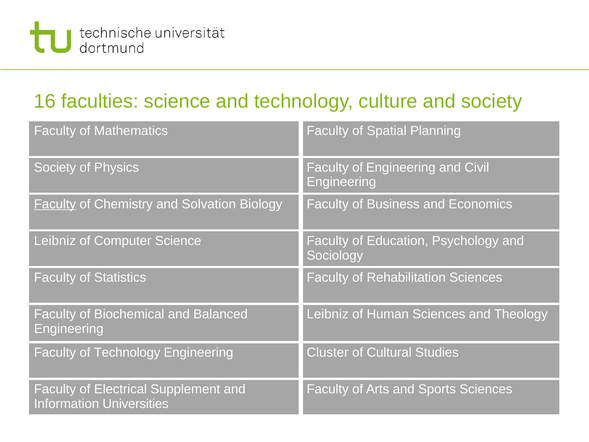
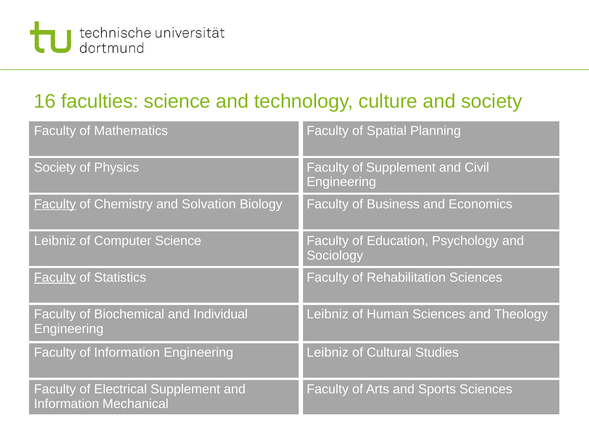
of Engineering: Engineering -> Supplement
Faculty at (55, 277) underline: none -> present
Balanced: Balanced -> Individual
of Technology: Technology -> Information
Cluster at (328, 352): Cluster -> Leibniz
Universities: Universities -> Mechanical
